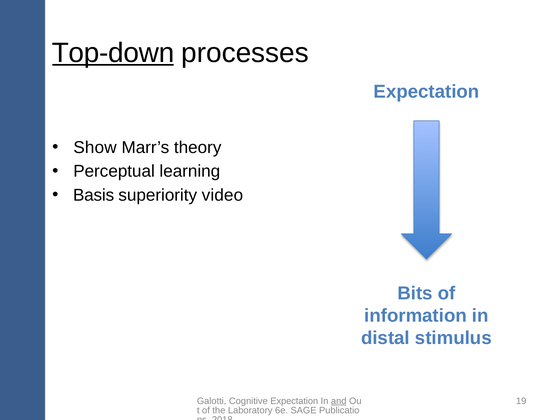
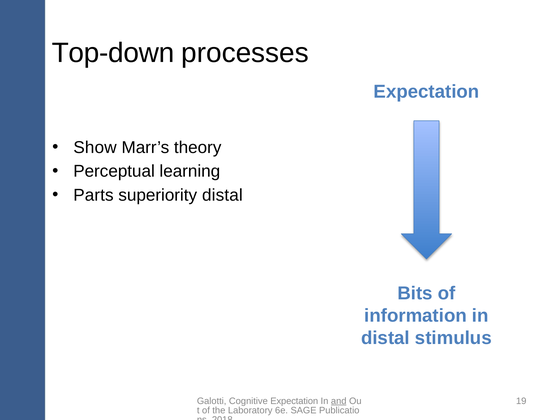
Top-down underline: present -> none
Basis: Basis -> Parts
superiority video: video -> distal
